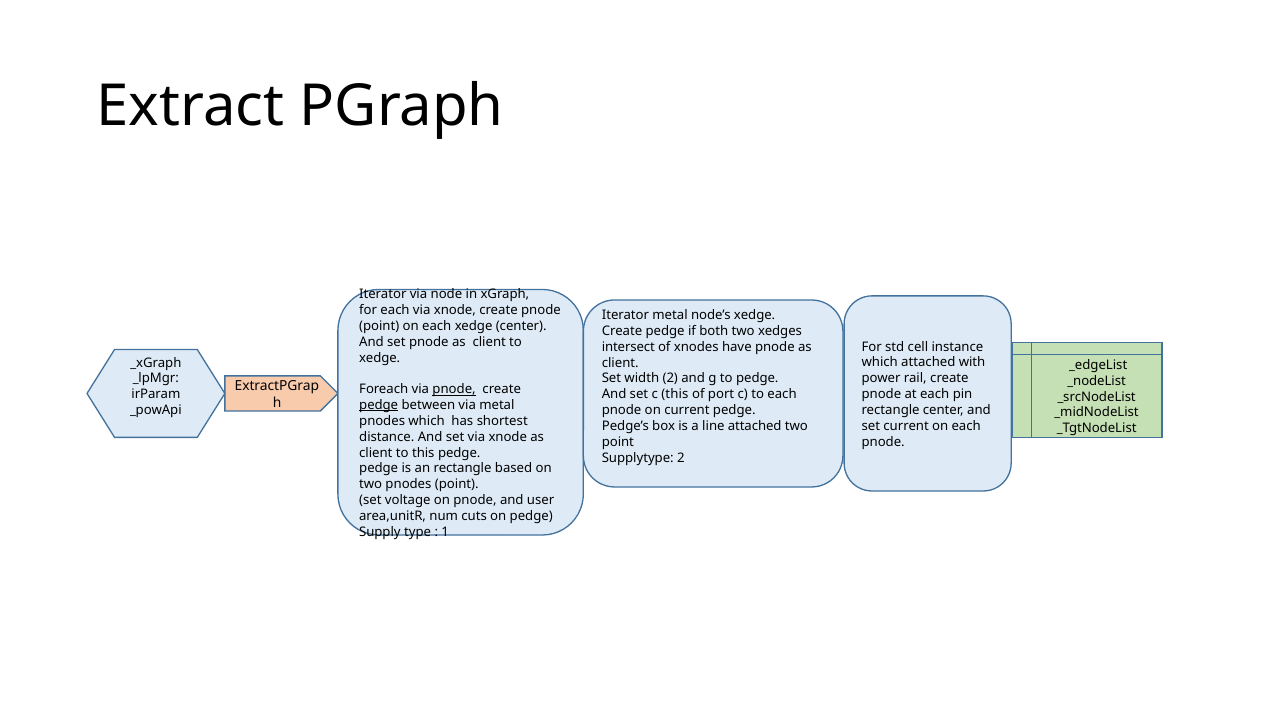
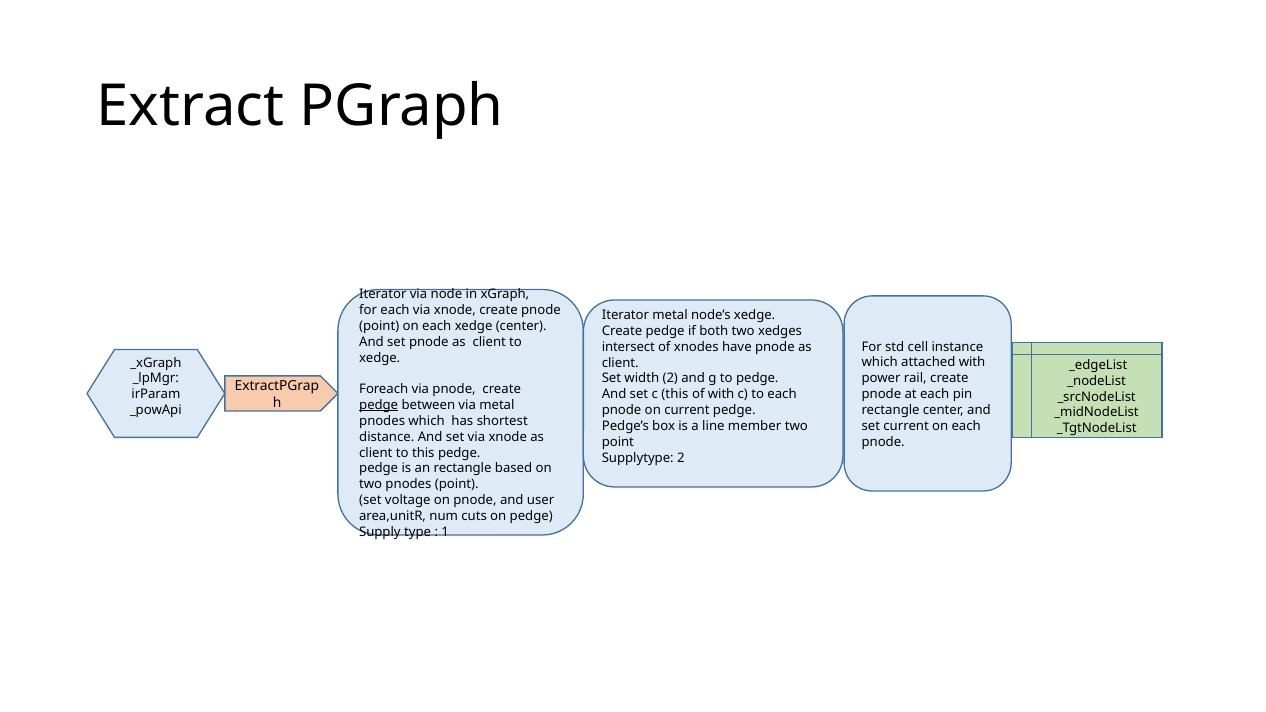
pnode at (454, 389) underline: present -> none
of port: port -> with
line attached: attached -> member
